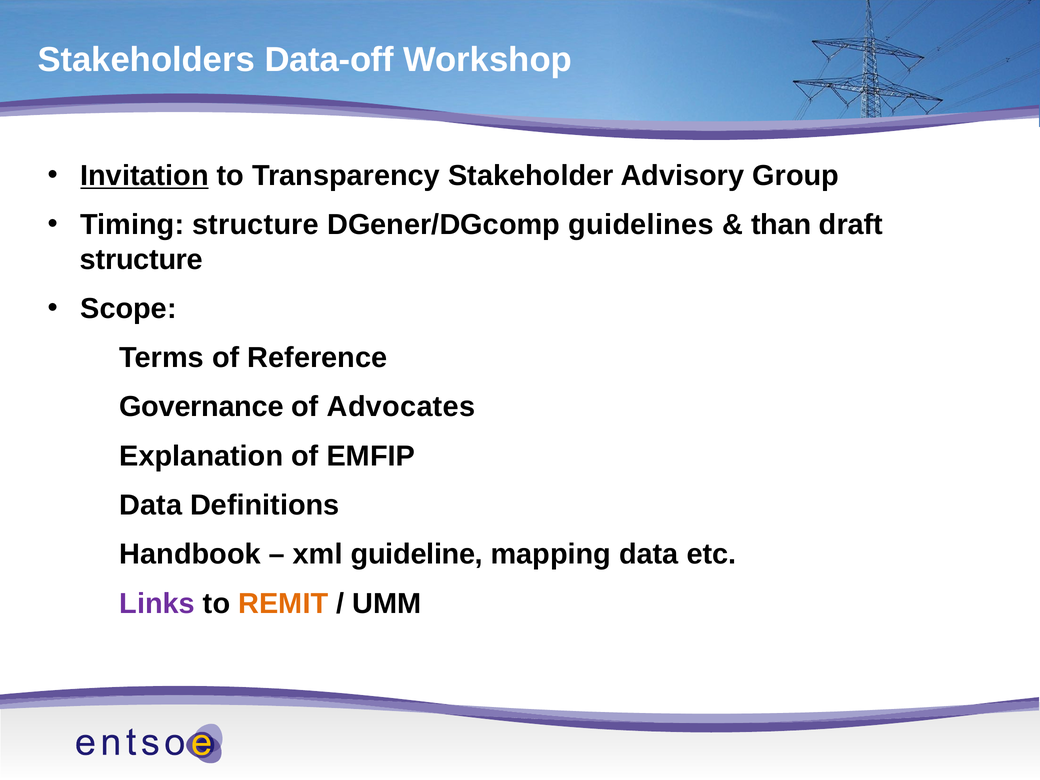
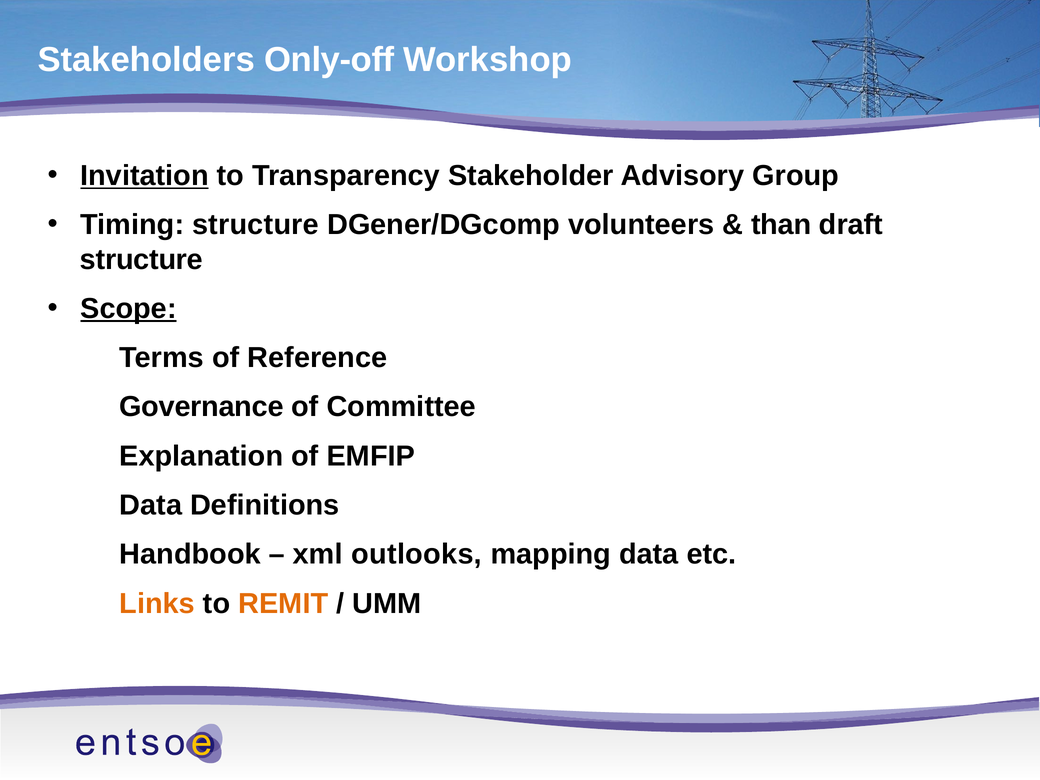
Data-off: Data-off -> Only-off
guidelines: guidelines -> volunteers
Scope underline: none -> present
Advocates: Advocates -> Committee
guideline: guideline -> outlooks
Links colour: purple -> orange
